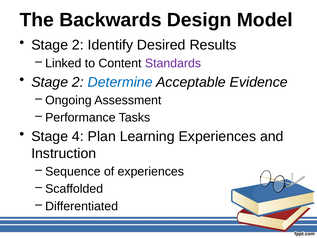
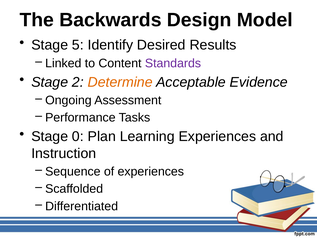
2 at (78, 45): 2 -> 5
Determine colour: blue -> orange
4: 4 -> 0
